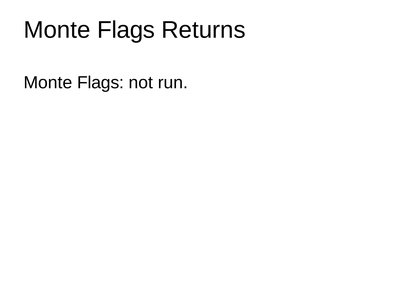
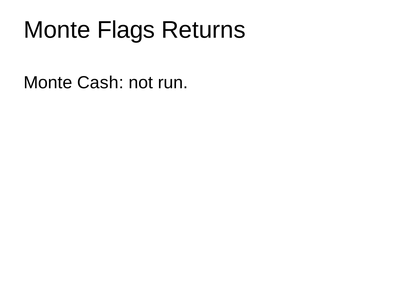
Flags at (101, 83): Flags -> Cash
